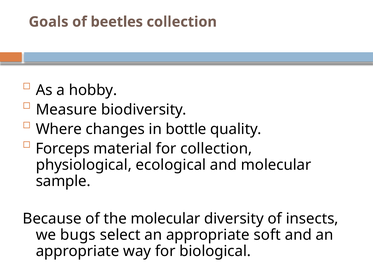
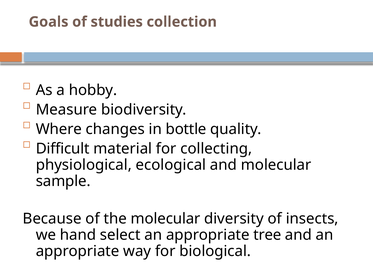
beetles: beetles -> studies
Forceps: Forceps -> Difficult
for collection: collection -> collecting
bugs: bugs -> hand
soft: soft -> tree
